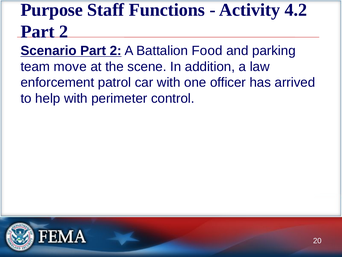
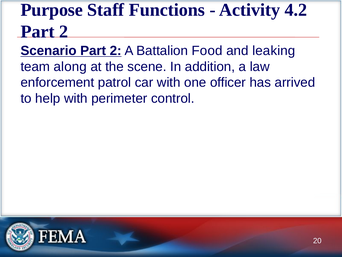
parking: parking -> leaking
move: move -> along
